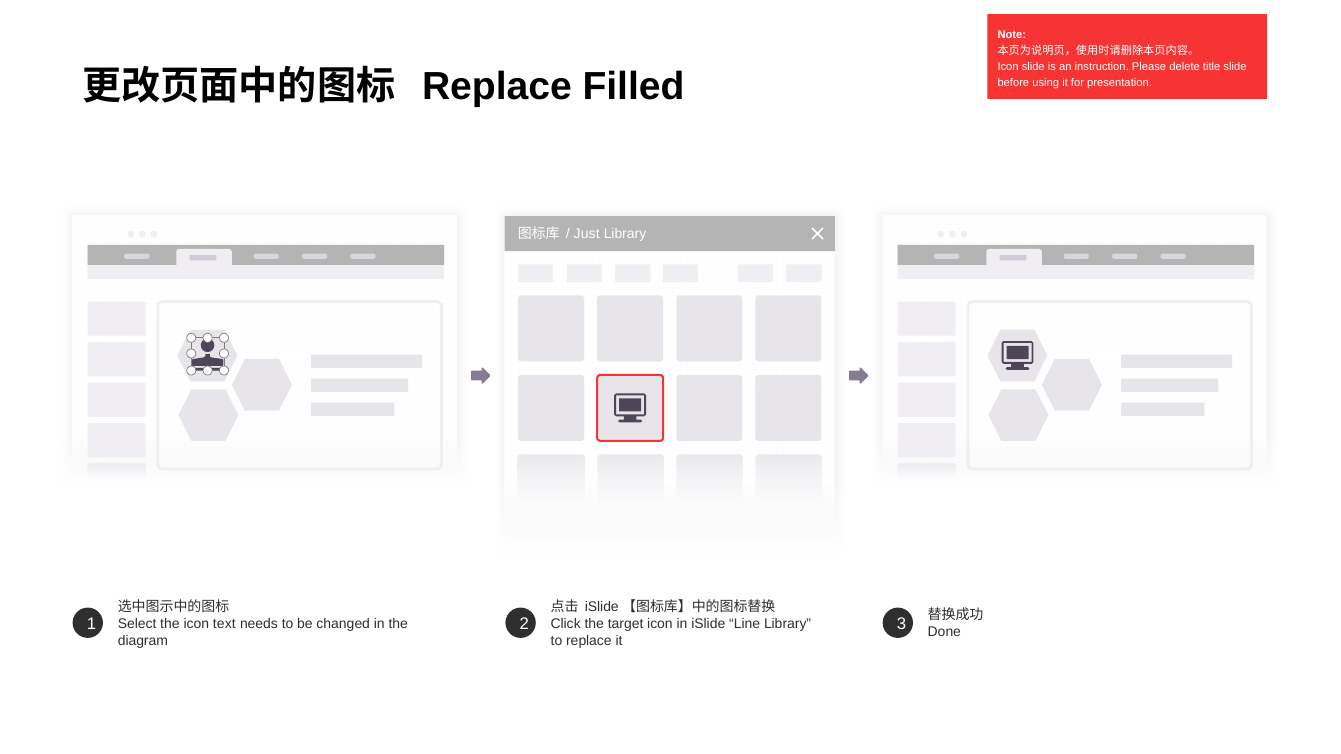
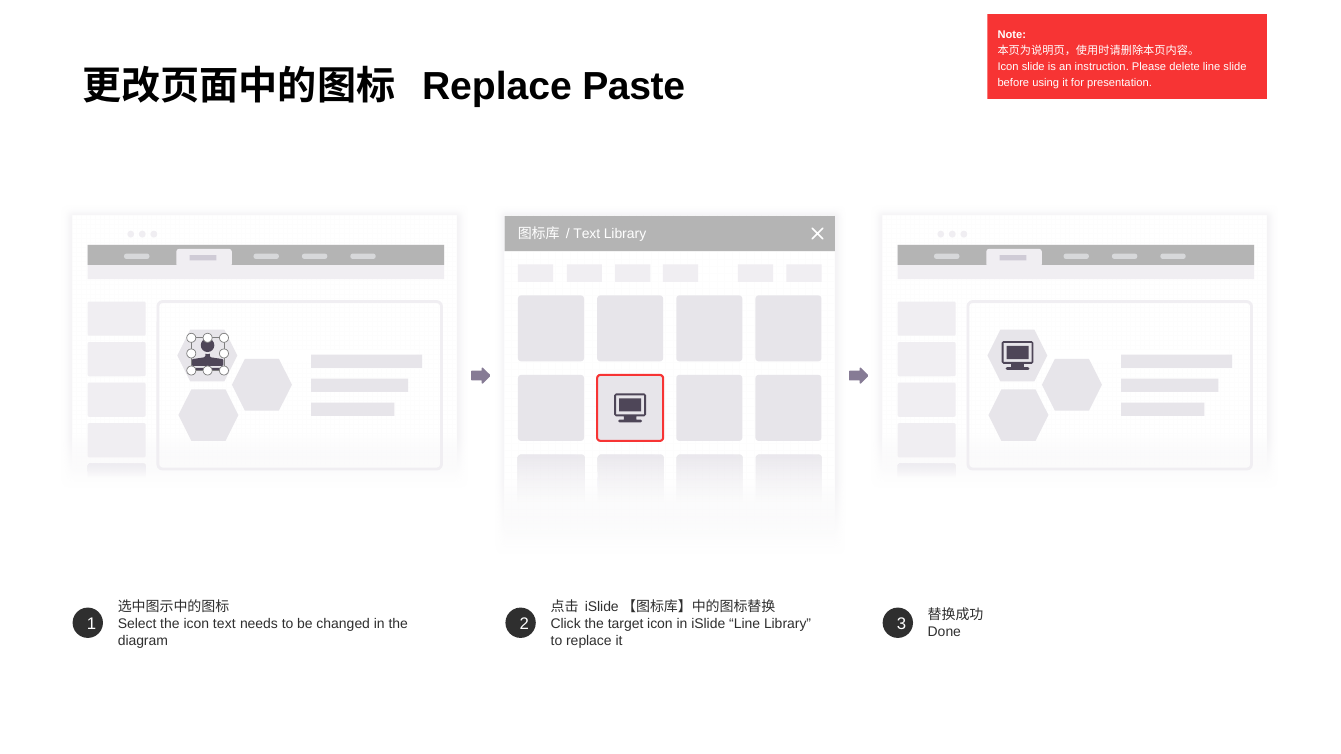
delete title: title -> line
Filled: Filled -> Paste
Just at (587, 234): Just -> Text
